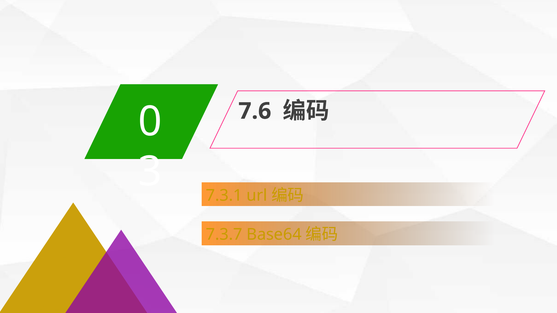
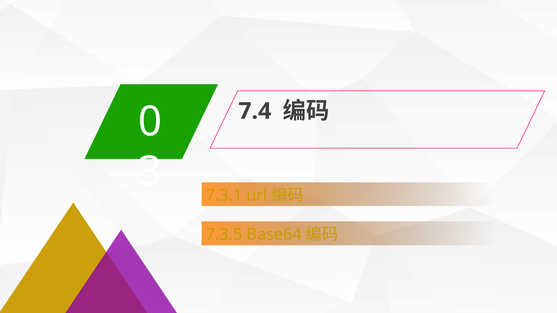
7.6: 7.6 -> 7.4
7.3.7: 7.3.7 -> 7.3.5
